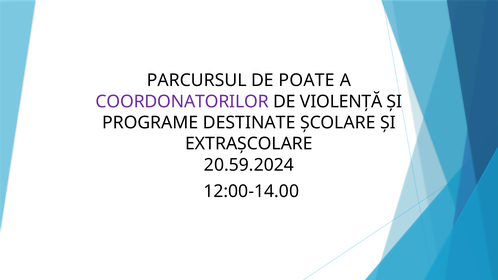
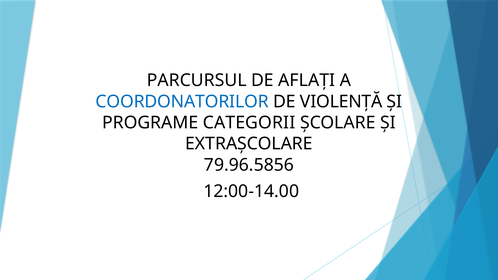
POATE: POATE -> AFLAȚI
COORDONATORILOR colour: purple -> blue
DESTINATE: DESTINATE -> CATEGORII
20.59.2024: 20.59.2024 -> 79.96.5856
